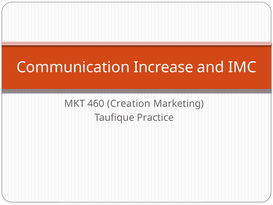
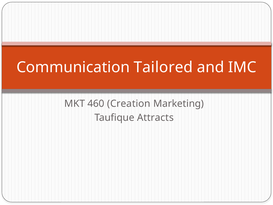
Increase: Increase -> Tailored
Practice: Practice -> Attracts
